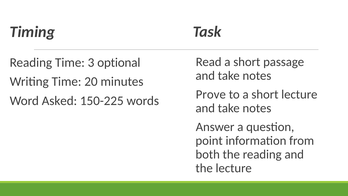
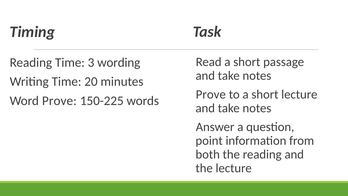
optional: optional -> wording
Word Asked: Asked -> Prove
